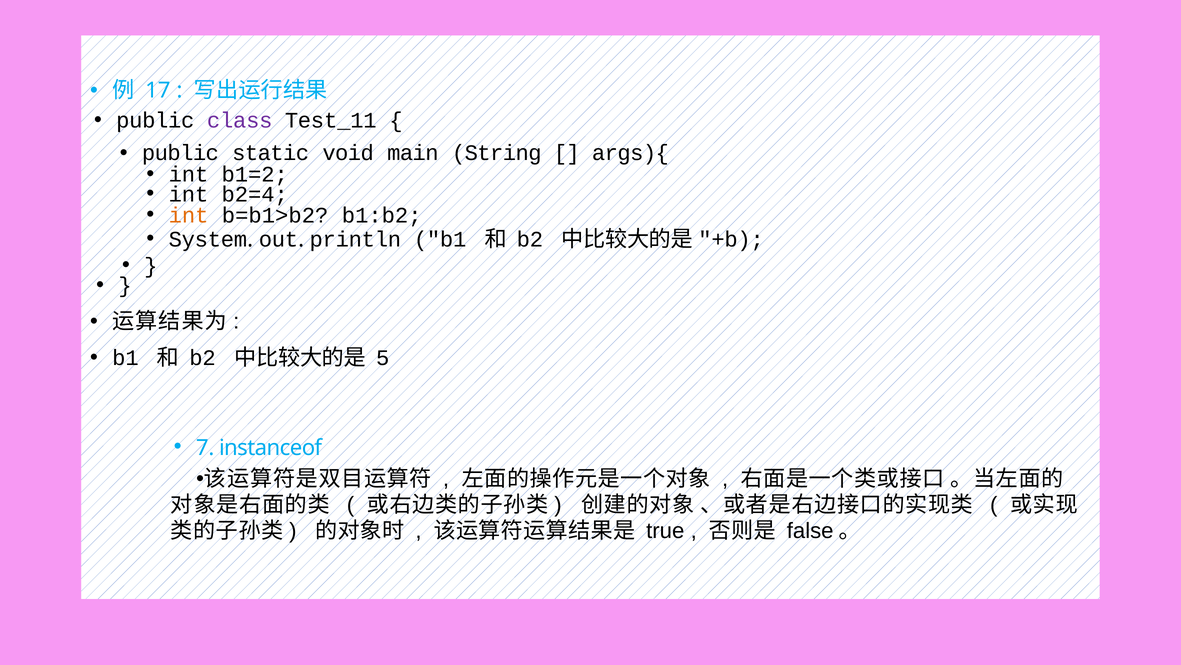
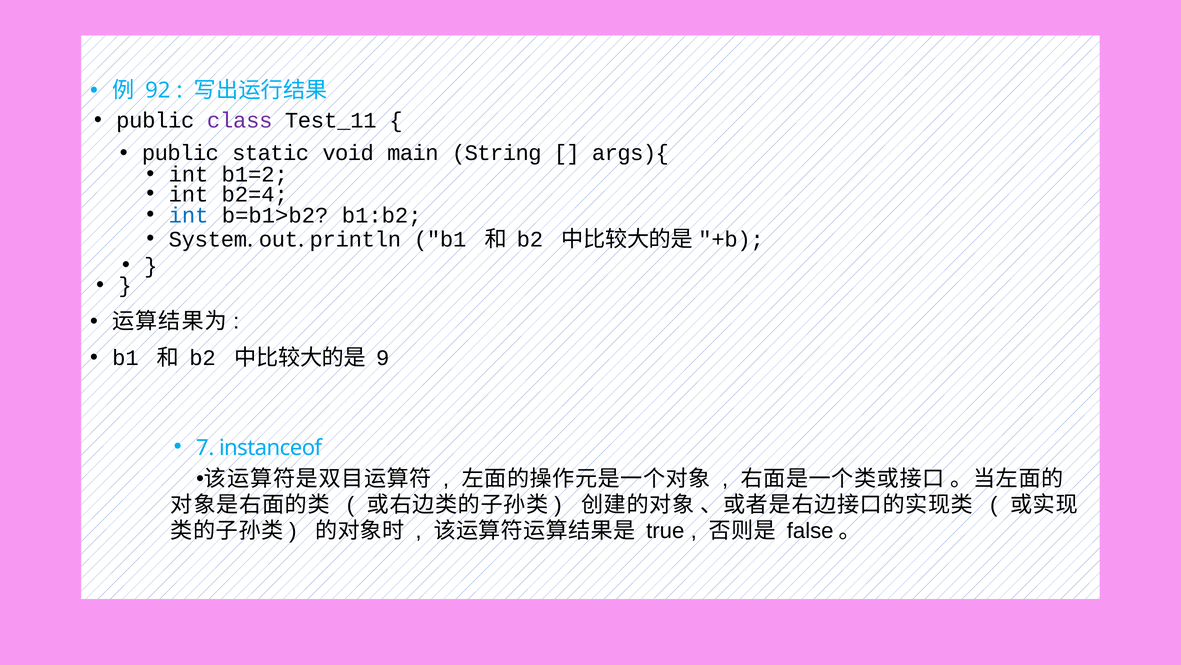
17: 17 -> 92
int at (189, 215) colour: orange -> blue
5: 5 -> 9
